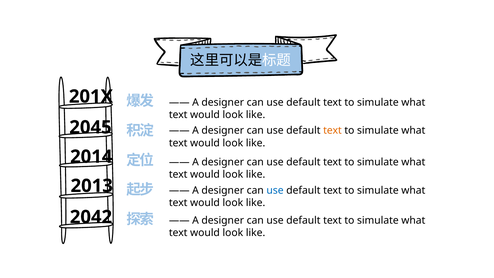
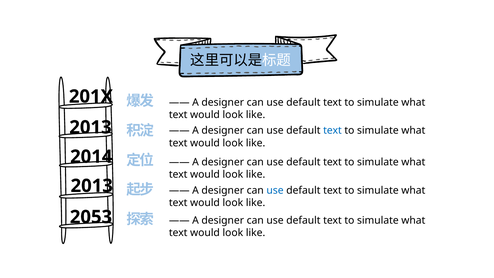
2045 at (90, 127): 2045 -> 2013
text at (332, 131) colour: orange -> blue
2042: 2042 -> 2053
